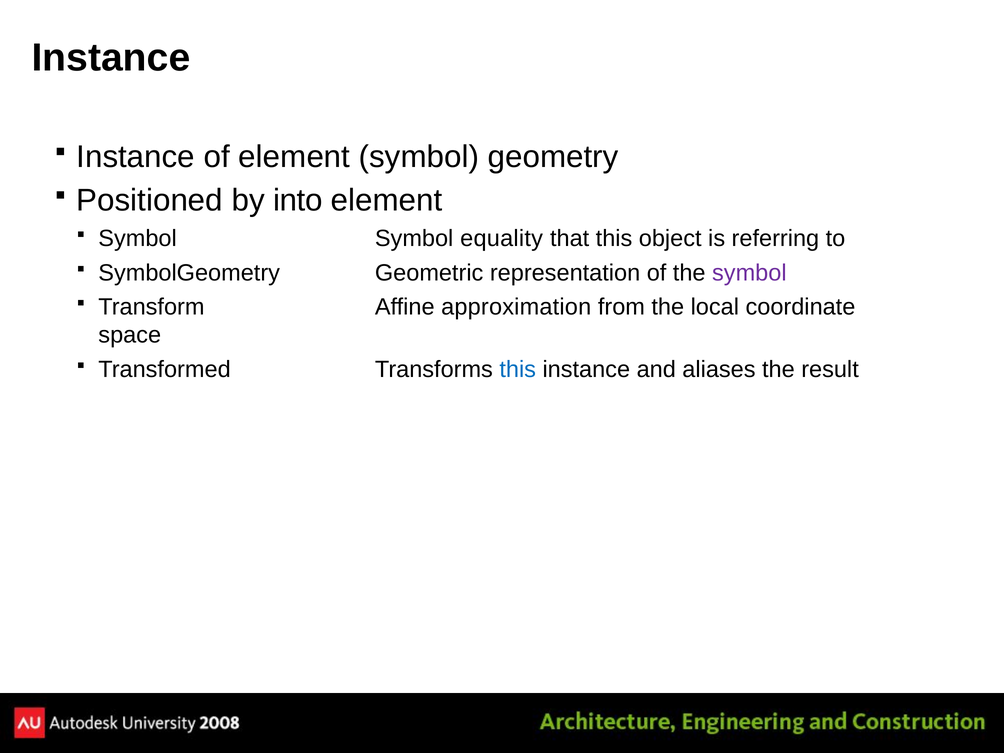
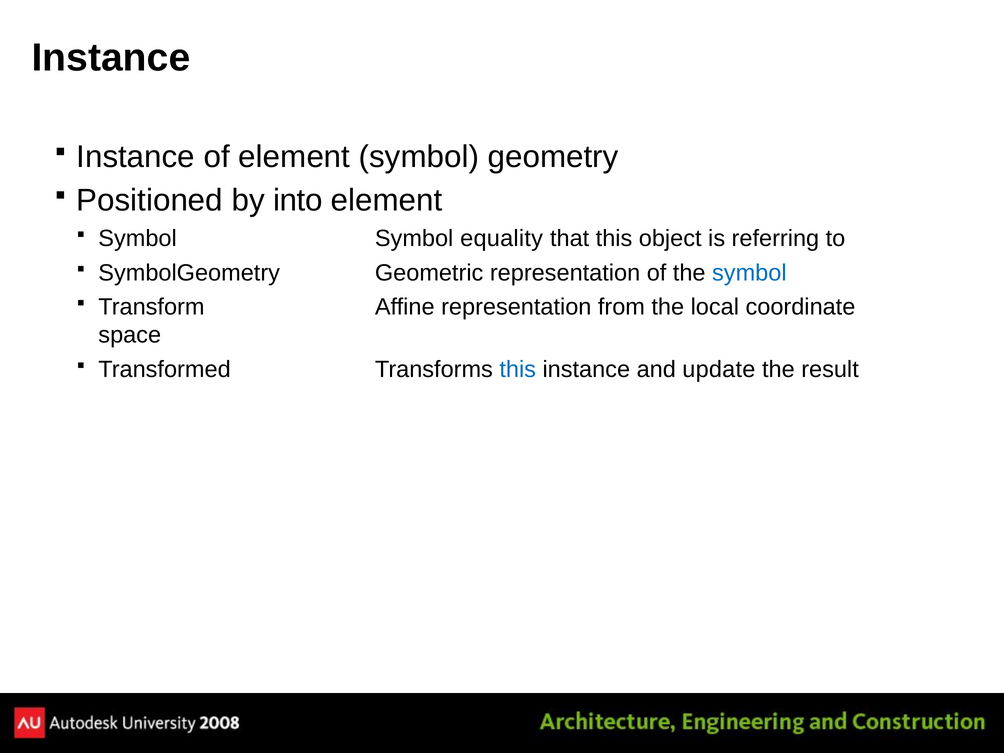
symbol at (749, 273) colour: purple -> blue
Affine approximation: approximation -> representation
aliases: aliases -> update
